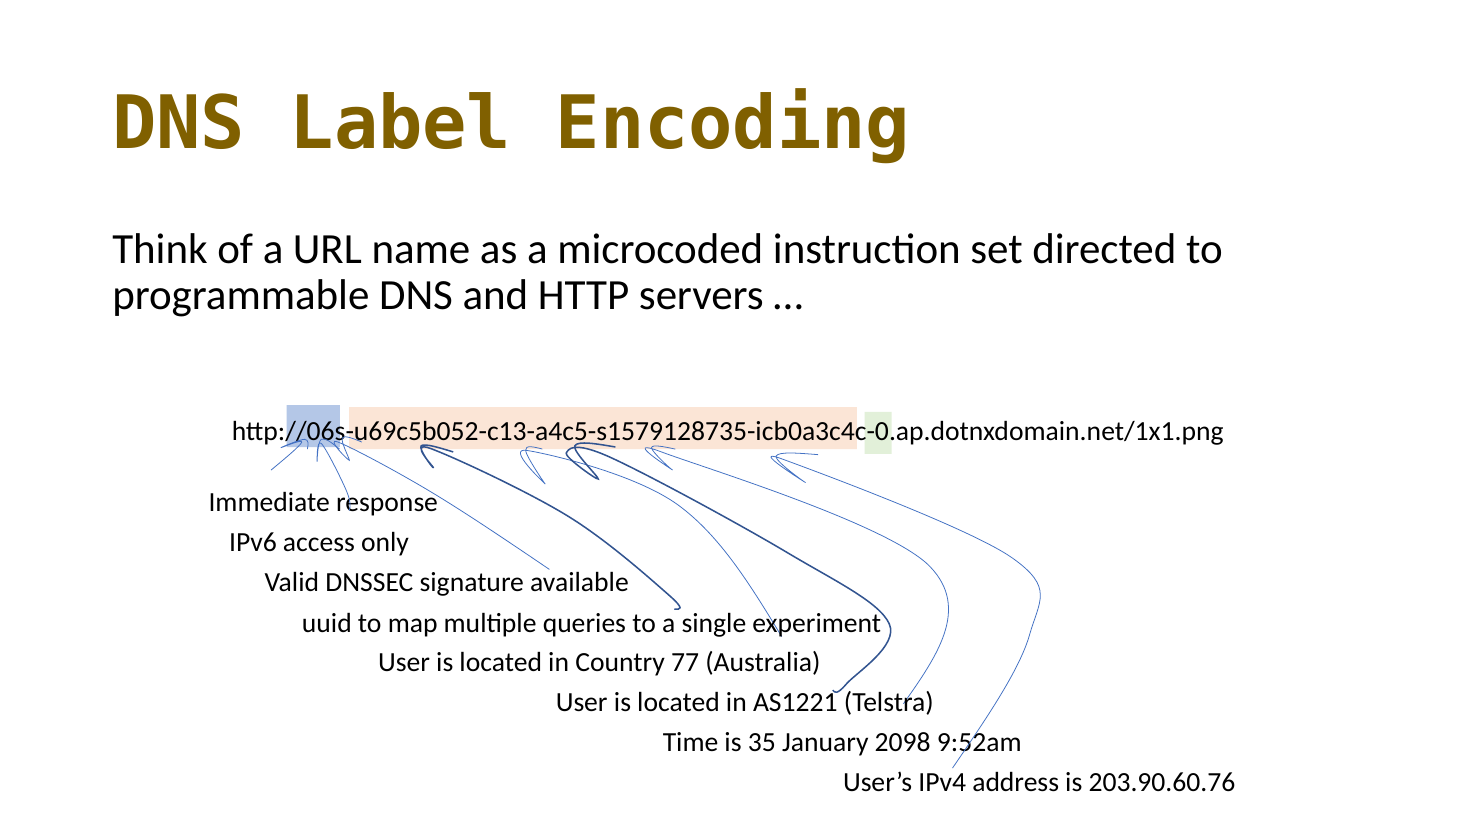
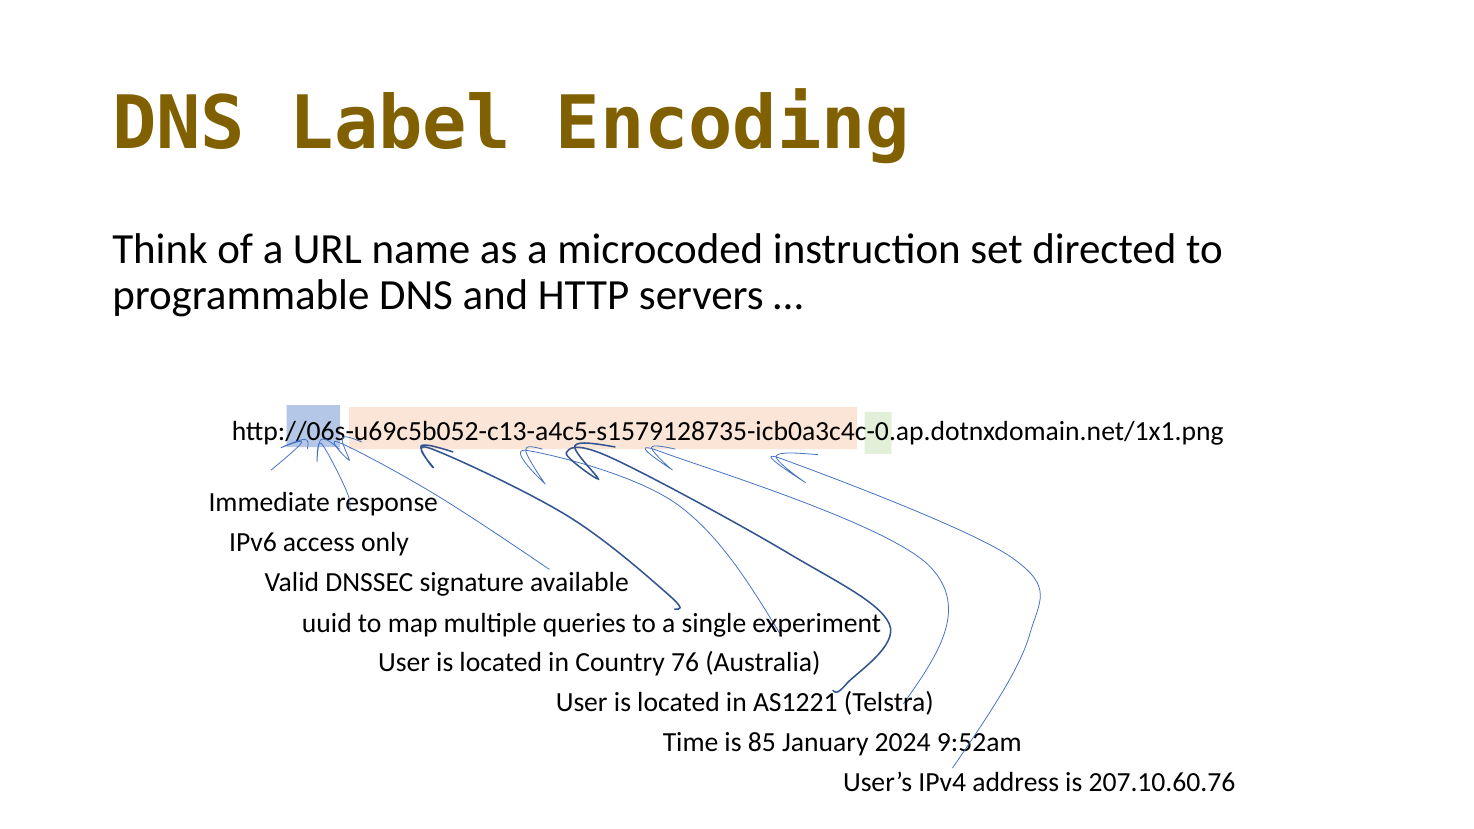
77: 77 -> 76
35: 35 -> 85
2098: 2098 -> 2024
203.90.60.76: 203.90.60.76 -> 207.10.60.76
